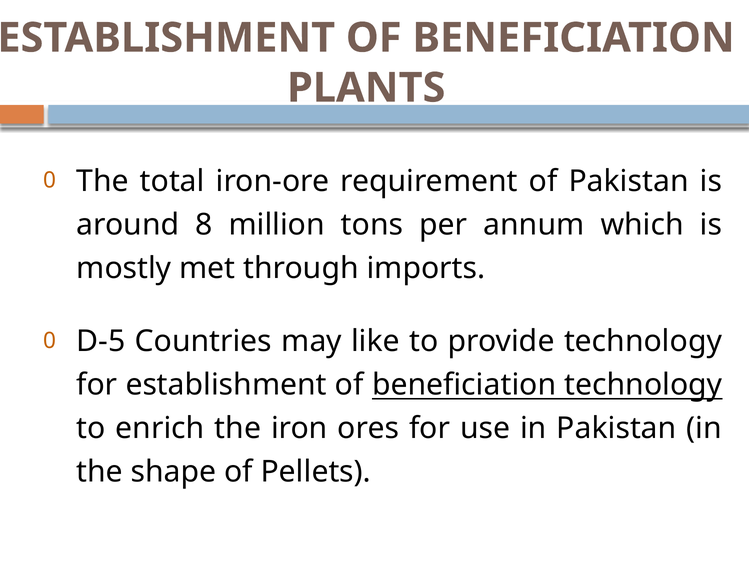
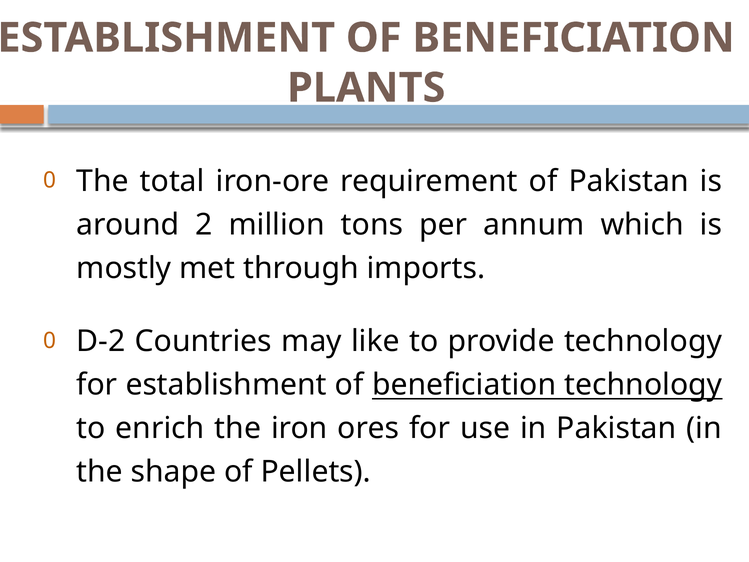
8: 8 -> 2
D-5: D-5 -> D-2
